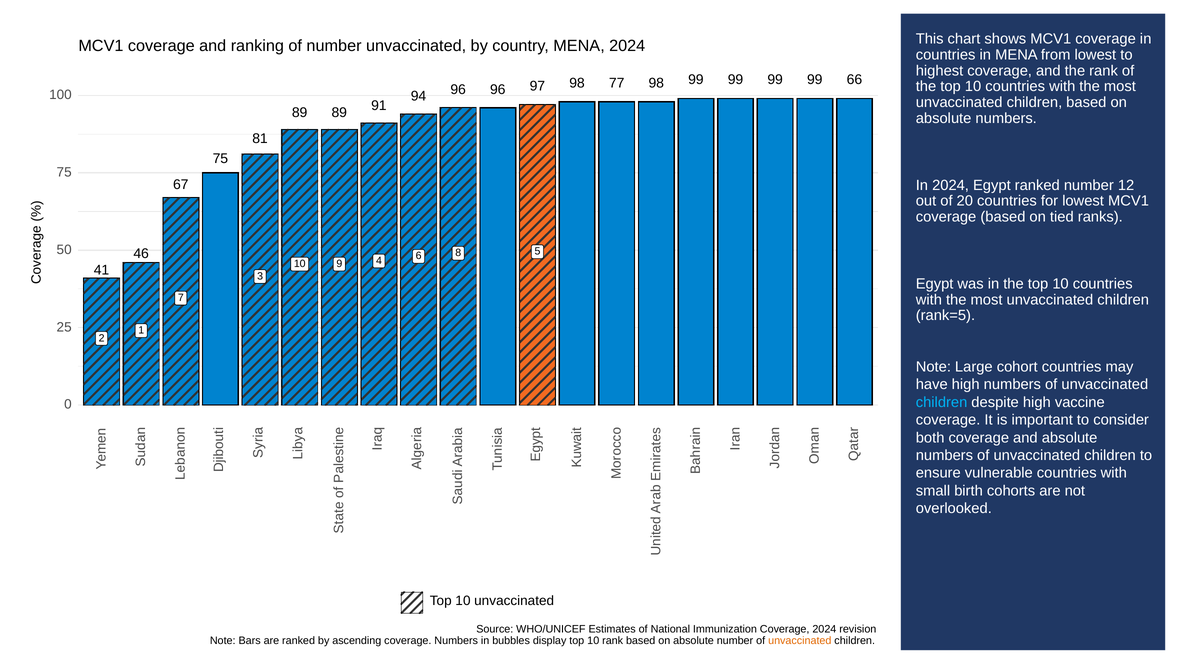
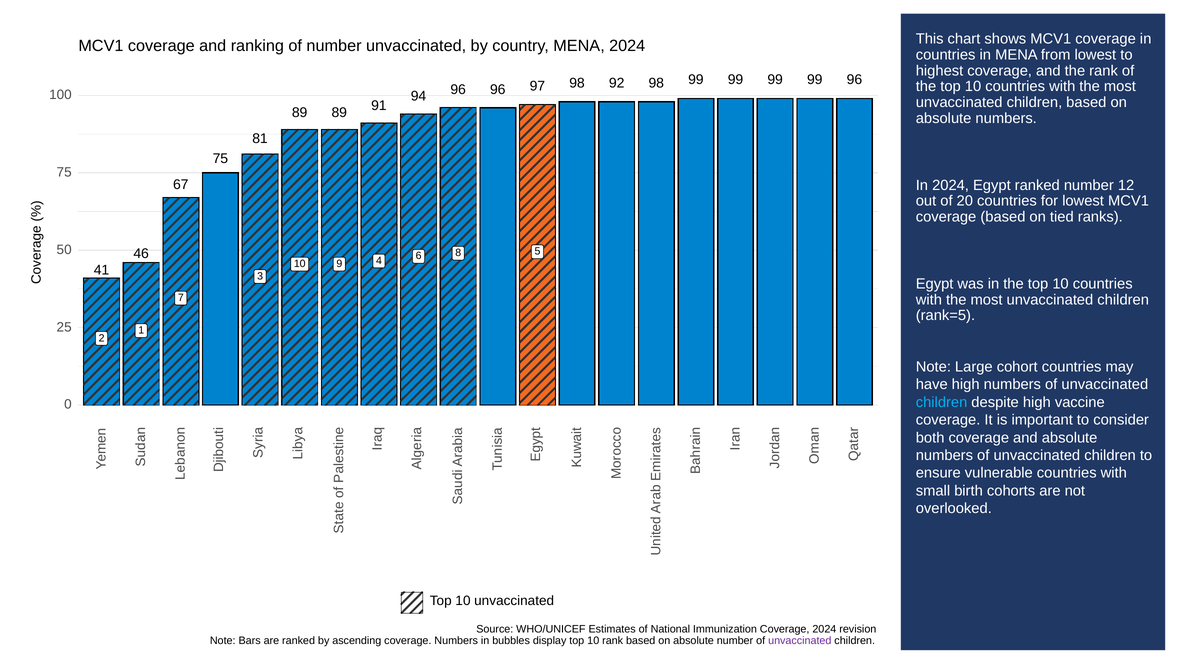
99 66: 66 -> 96
77: 77 -> 92
unvaccinated at (800, 640) colour: orange -> purple
